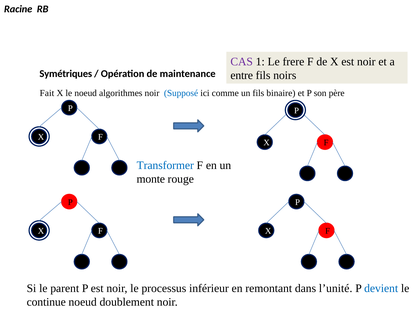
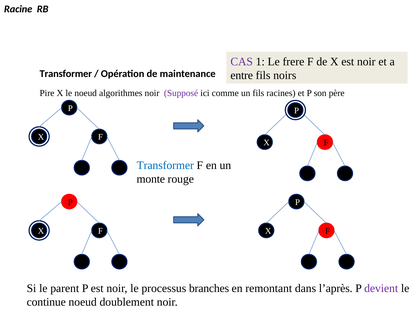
Symétriques at (66, 74): Symétriques -> Transformer
Fait: Fait -> Pire
Supposé colour: blue -> purple
binaire: binaire -> racines
inférieur: inférieur -> branches
l’unité: l’unité -> l’après
devient colour: blue -> purple
